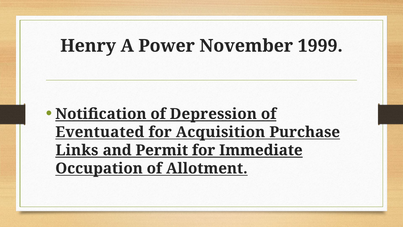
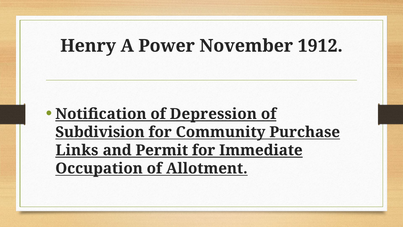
1999: 1999 -> 1912
Eventuated: Eventuated -> Subdivision
Acquisition: Acquisition -> Community
